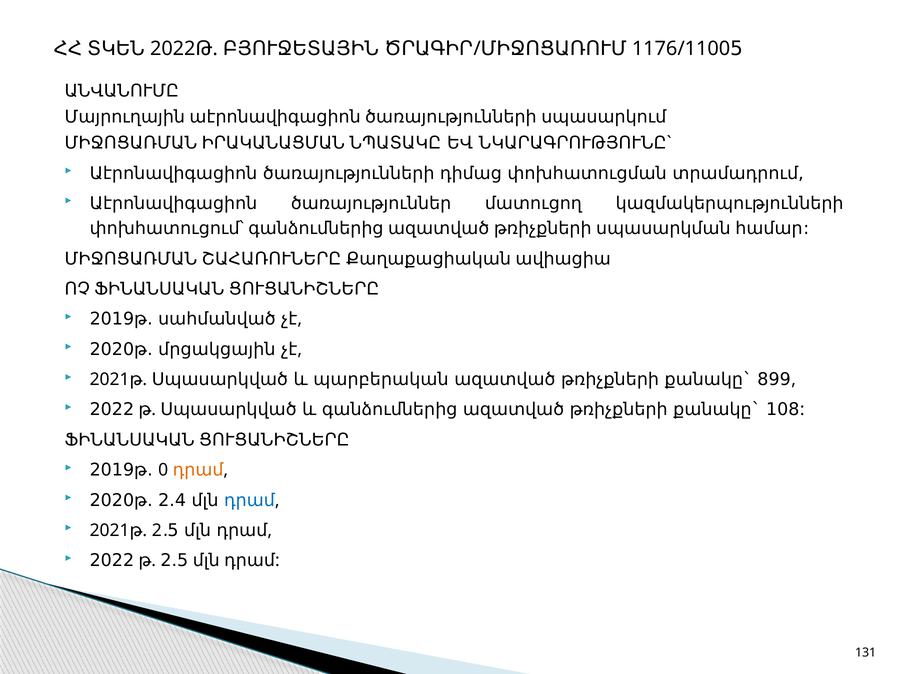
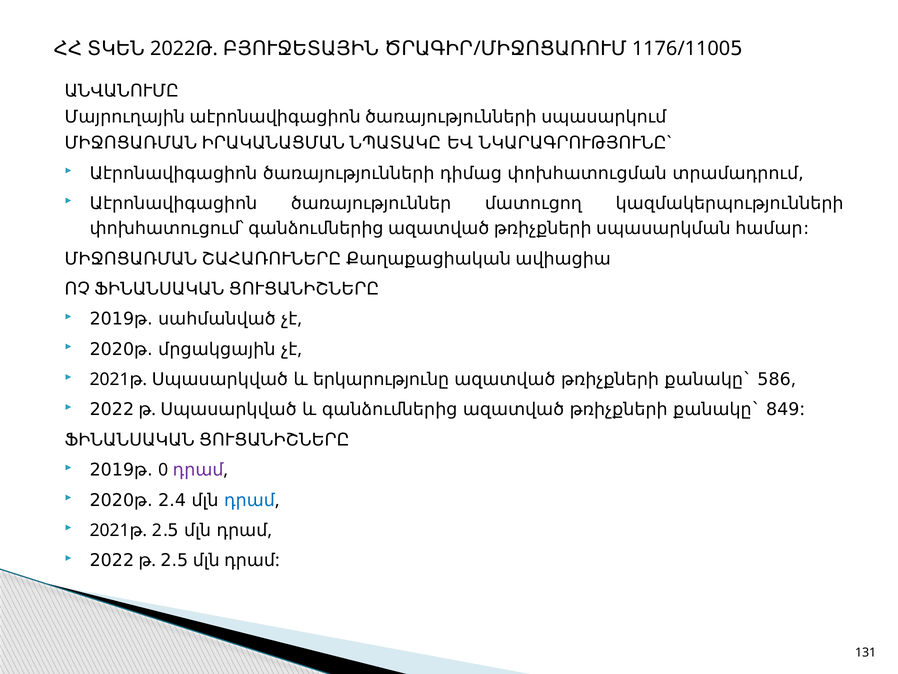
պարբերական: պարբերական -> երկարությունը
899: 899 -> 586
108: 108 -> 849
դրամ at (198, 470) colour: orange -> purple
